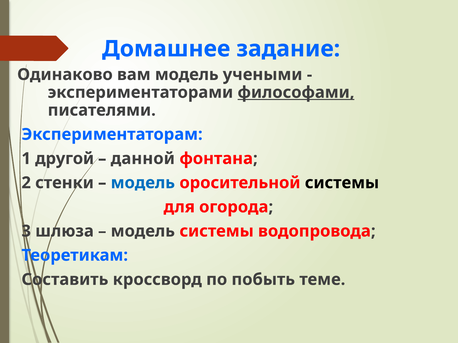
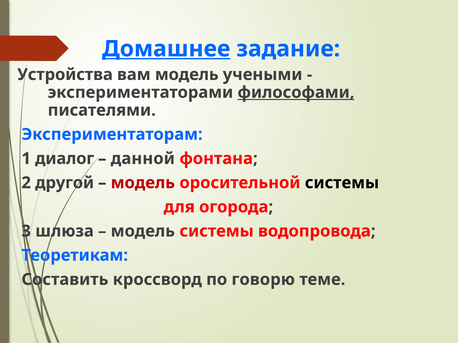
Домашнее underline: none -> present
Одинаково: Одинаково -> Устройства
другой: другой -> диалог
стенки: стенки -> другой
модель at (143, 183) colour: blue -> red
побыть: побыть -> говорю
